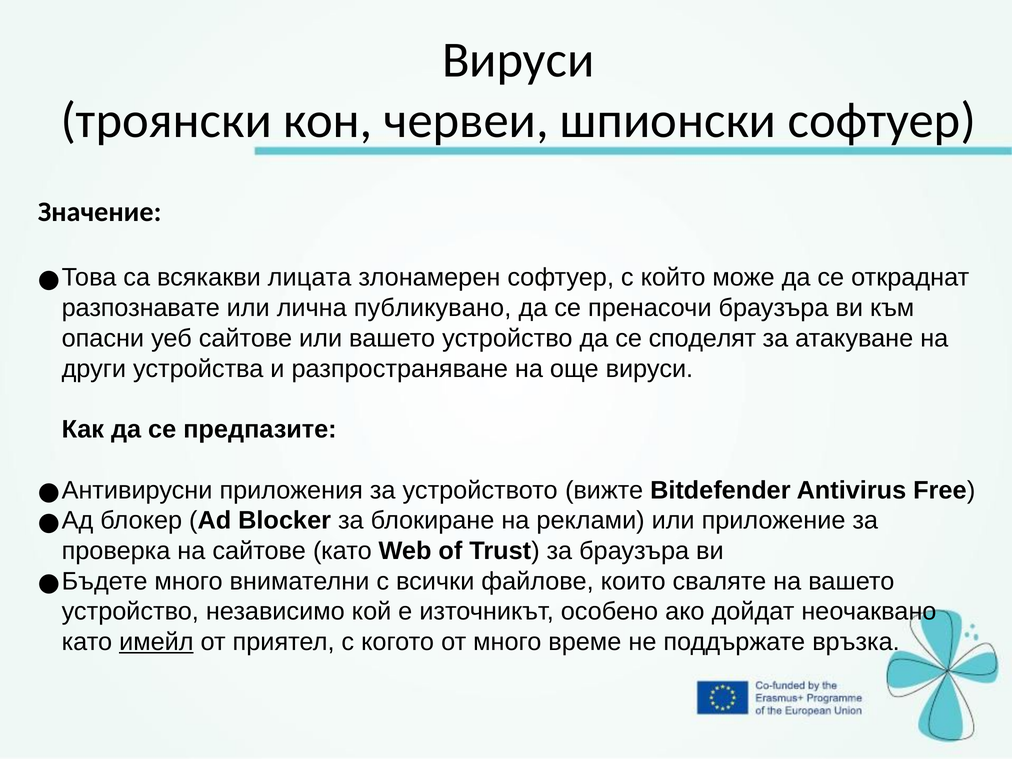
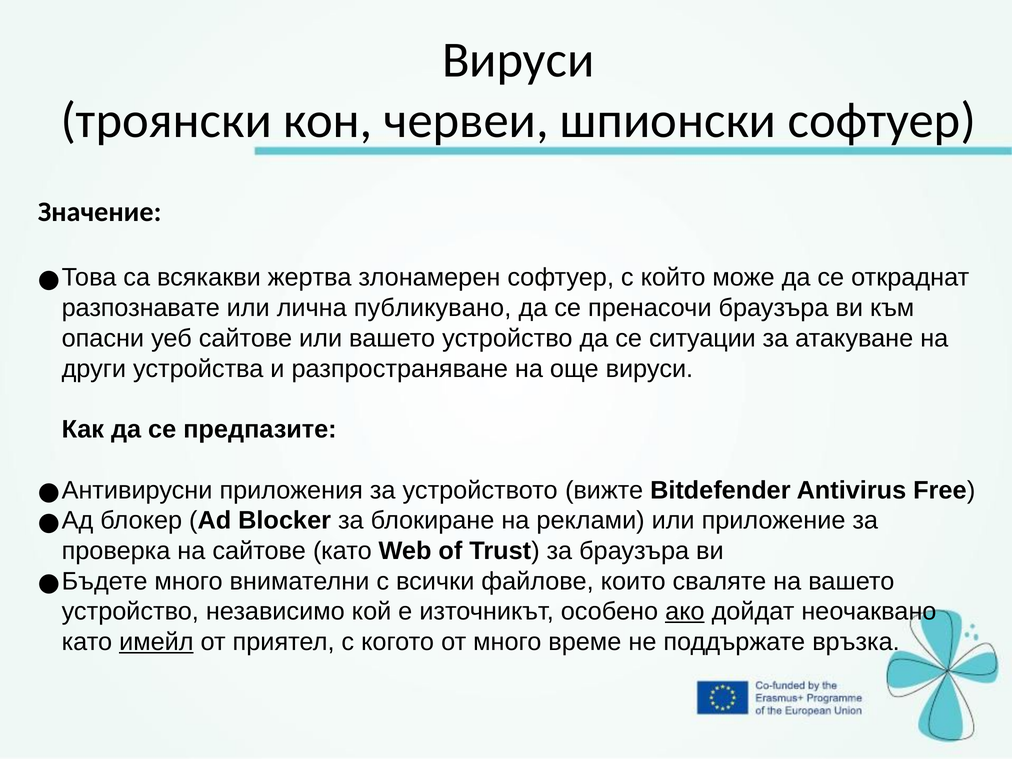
лицата: лицата -> жертва
споделят: споделят -> ситуации
ако underline: none -> present
